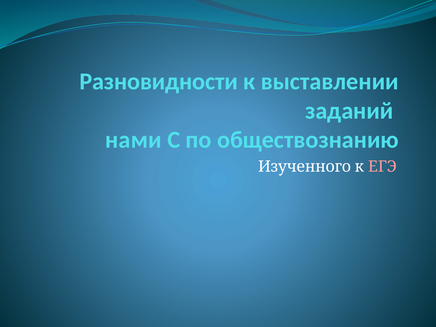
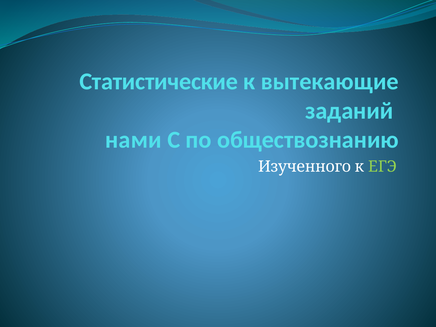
Разновидности: Разновидности -> Статистические
выставлении: выставлении -> вытекающие
ЕГЭ colour: pink -> light green
